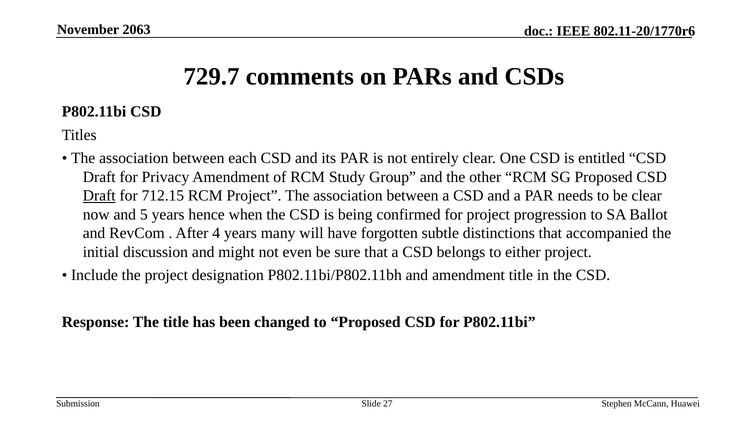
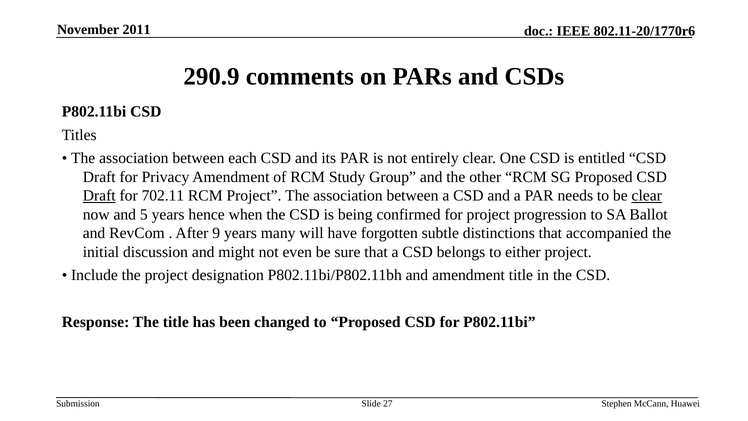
2063: 2063 -> 2011
729.7: 729.7 -> 290.9
712.15: 712.15 -> 702.11
clear at (647, 196) underline: none -> present
4: 4 -> 9
